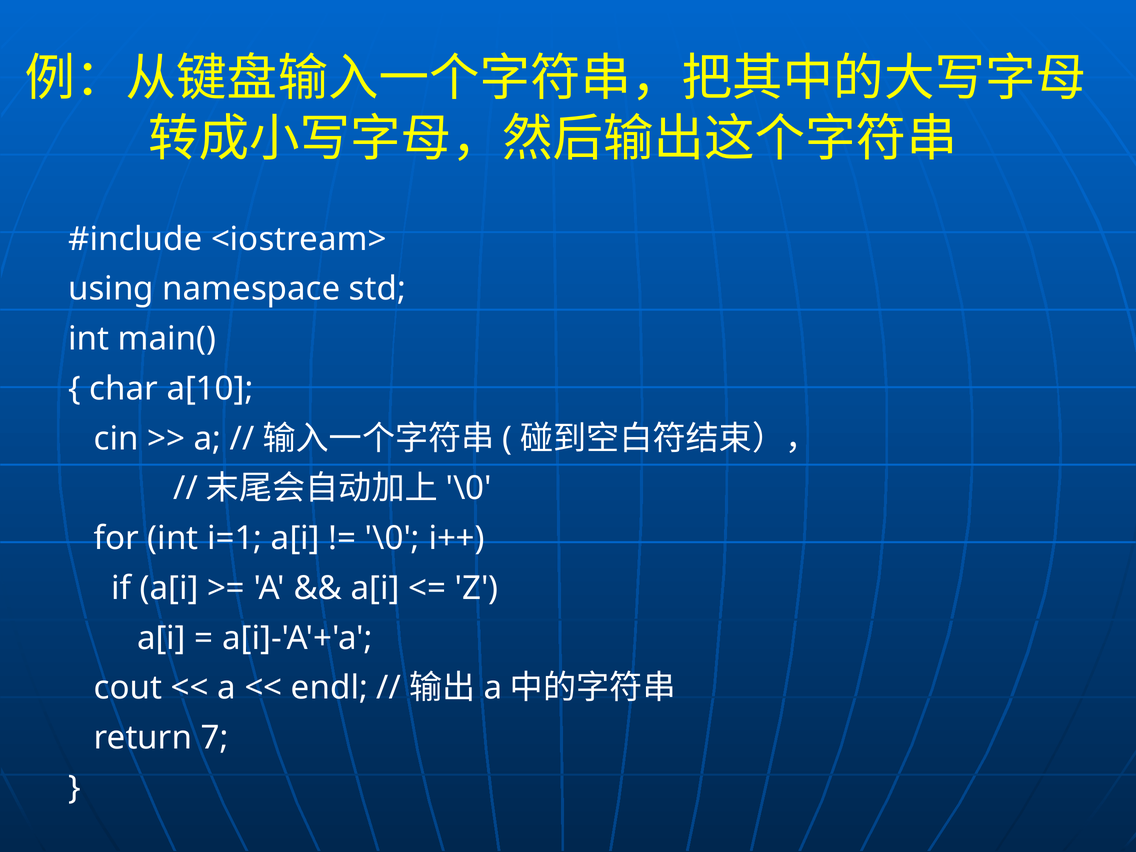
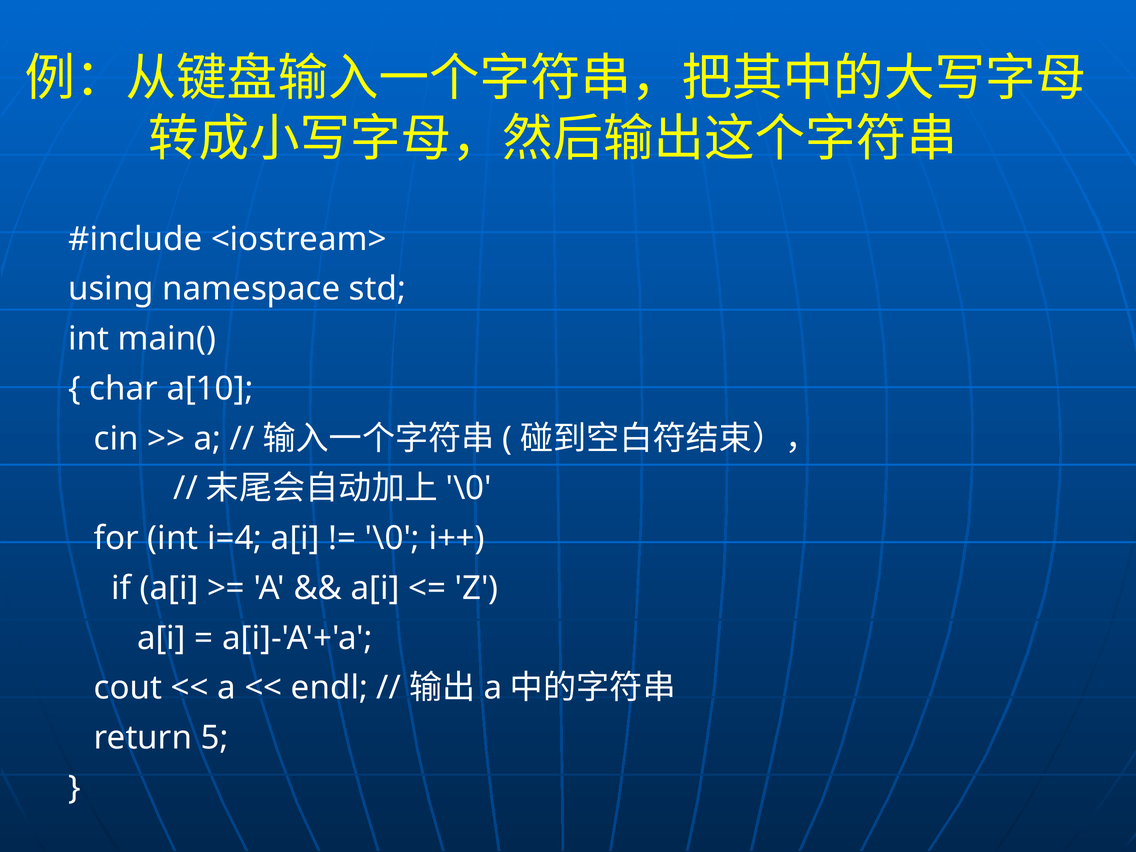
i=1: i=1 -> i=4
7: 7 -> 5
